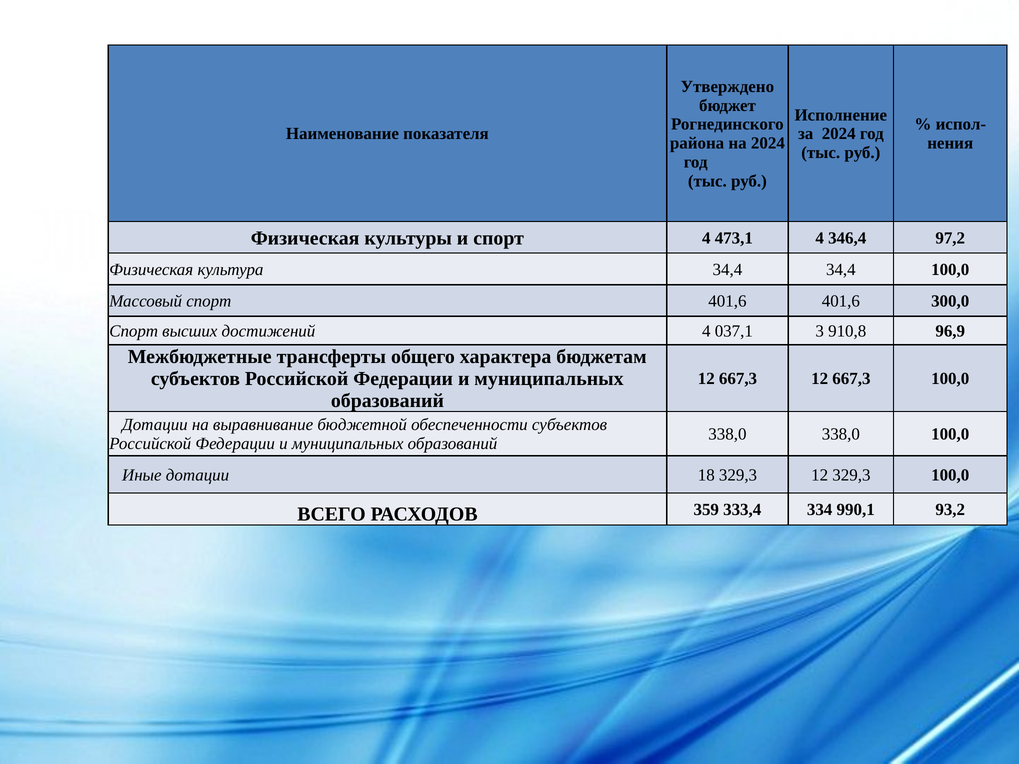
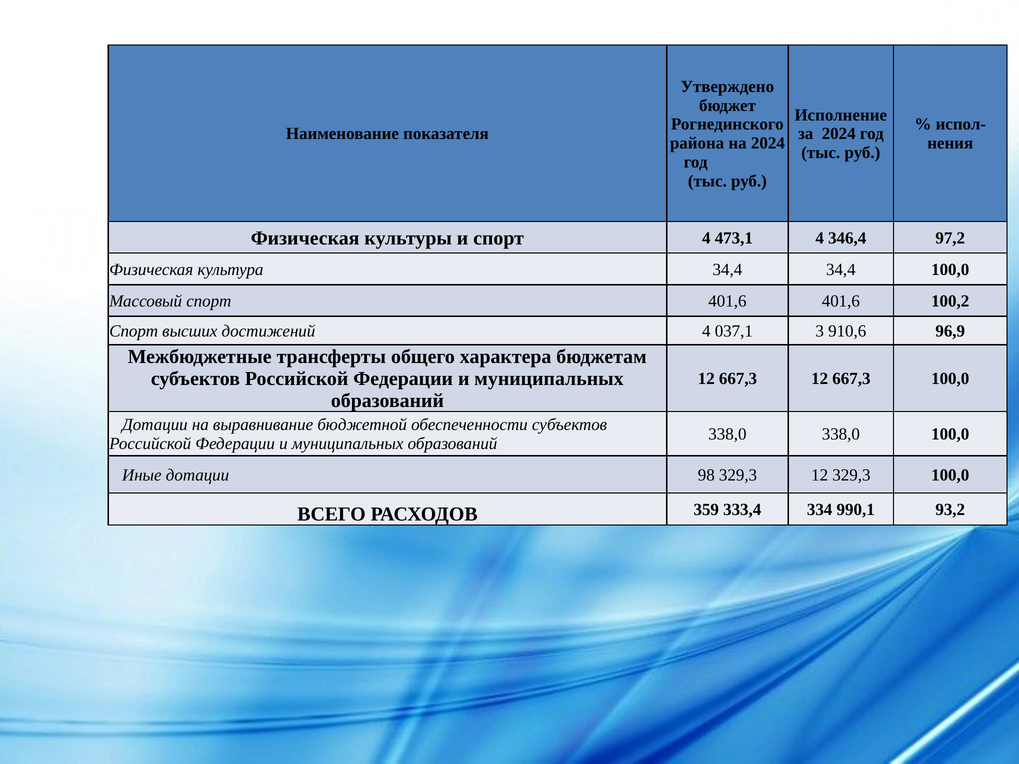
300,0: 300,0 -> 100,2
910,8: 910,8 -> 910,6
18: 18 -> 98
